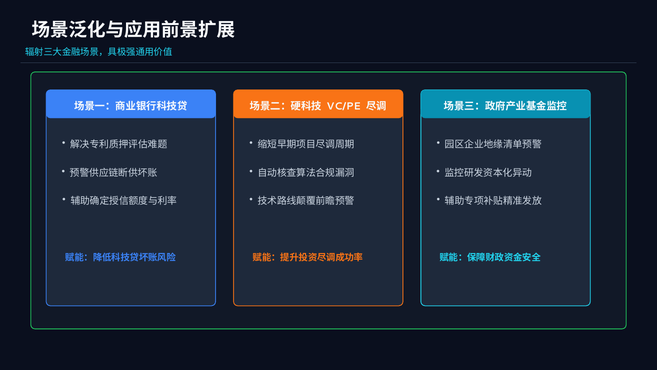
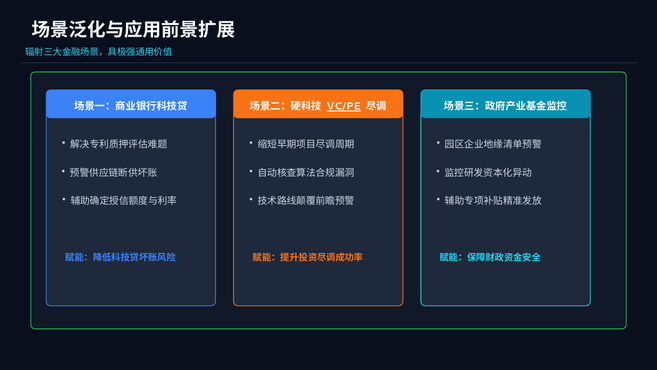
VC/PE underline: none -> present
